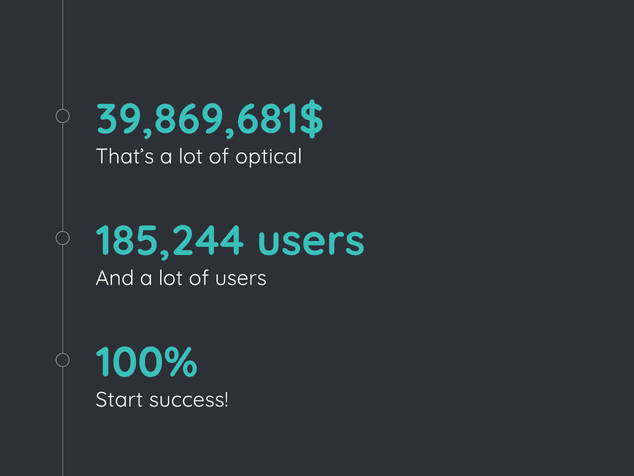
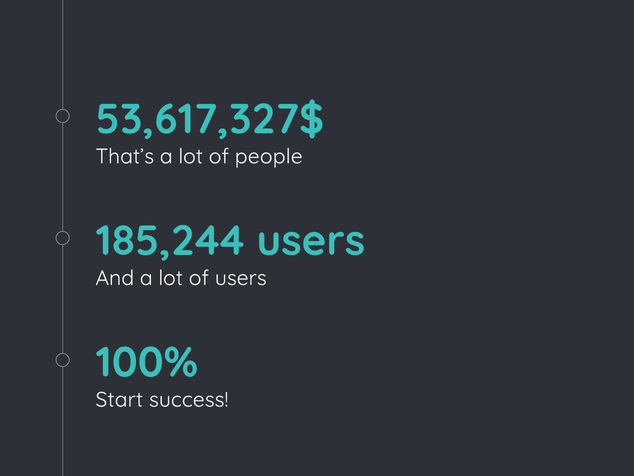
39,869,681$: 39,869,681$ -> 53,617,327$
optical: optical -> people
